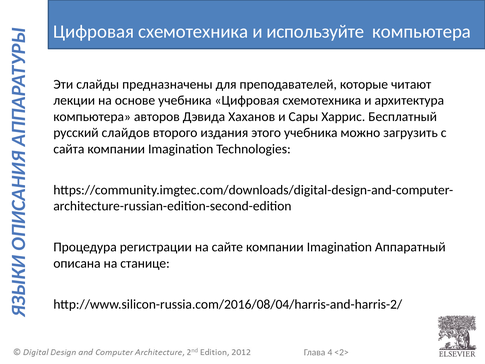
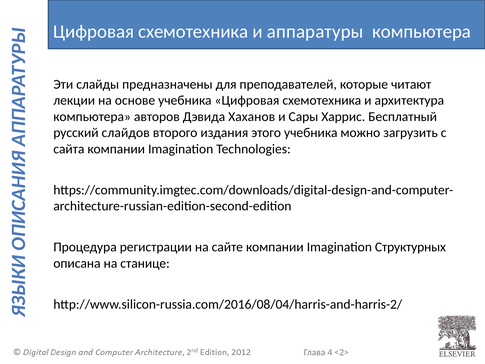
используйте: используйте -> аппаратуры
Аппаратный: Аппаратный -> Структурных
